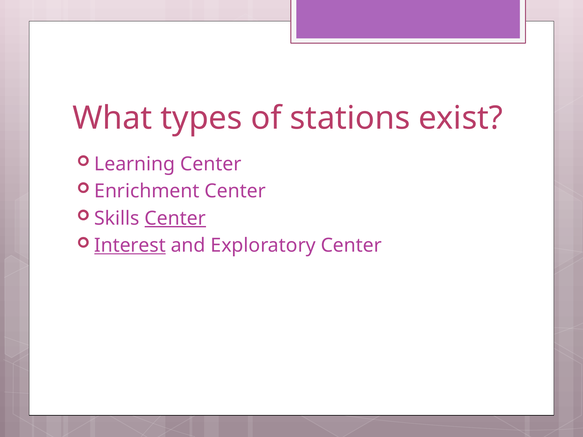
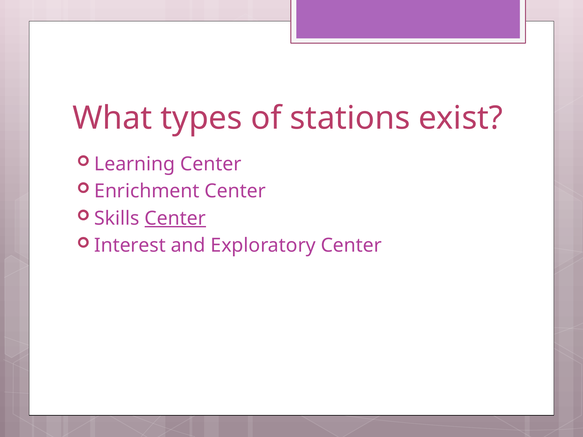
Interest underline: present -> none
